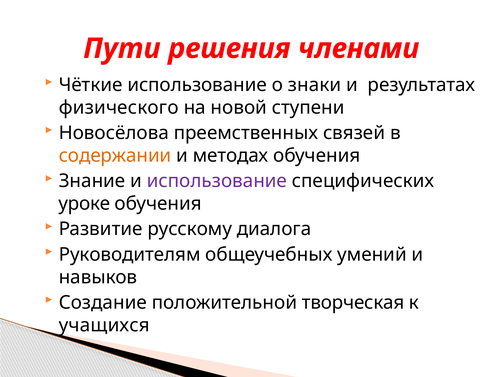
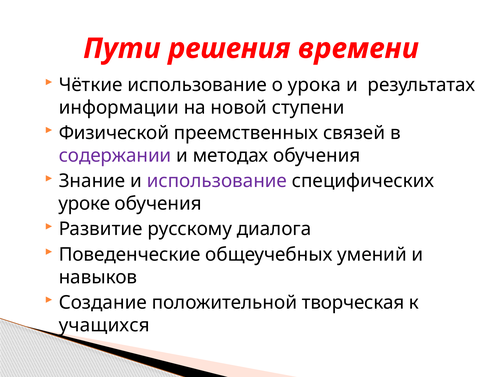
членами: членами -> времени
знаки: знаки -> урока
физического: физического -> информации
Новосёлова: Новосёлова -> Физической
содержании colour: orange -> purple
Руководителям: Руководителям -> Поведенческие
